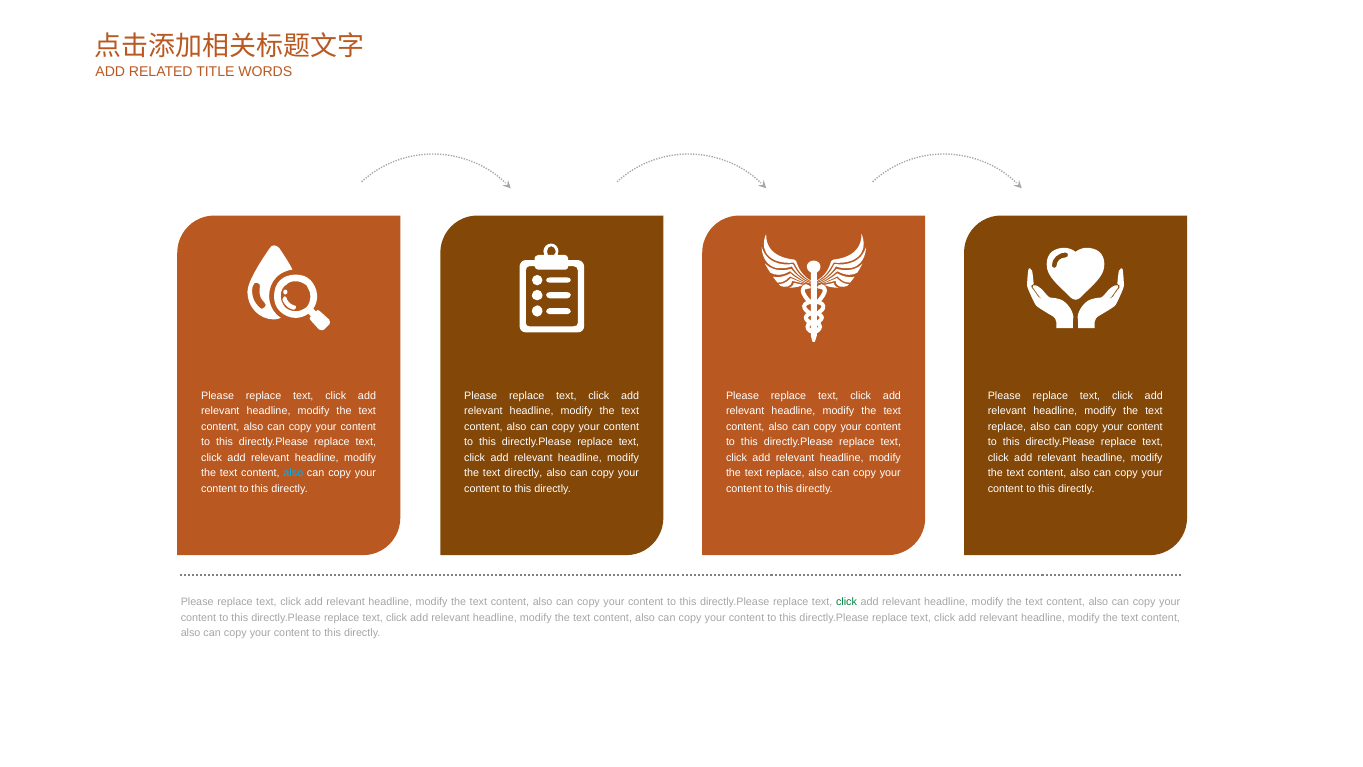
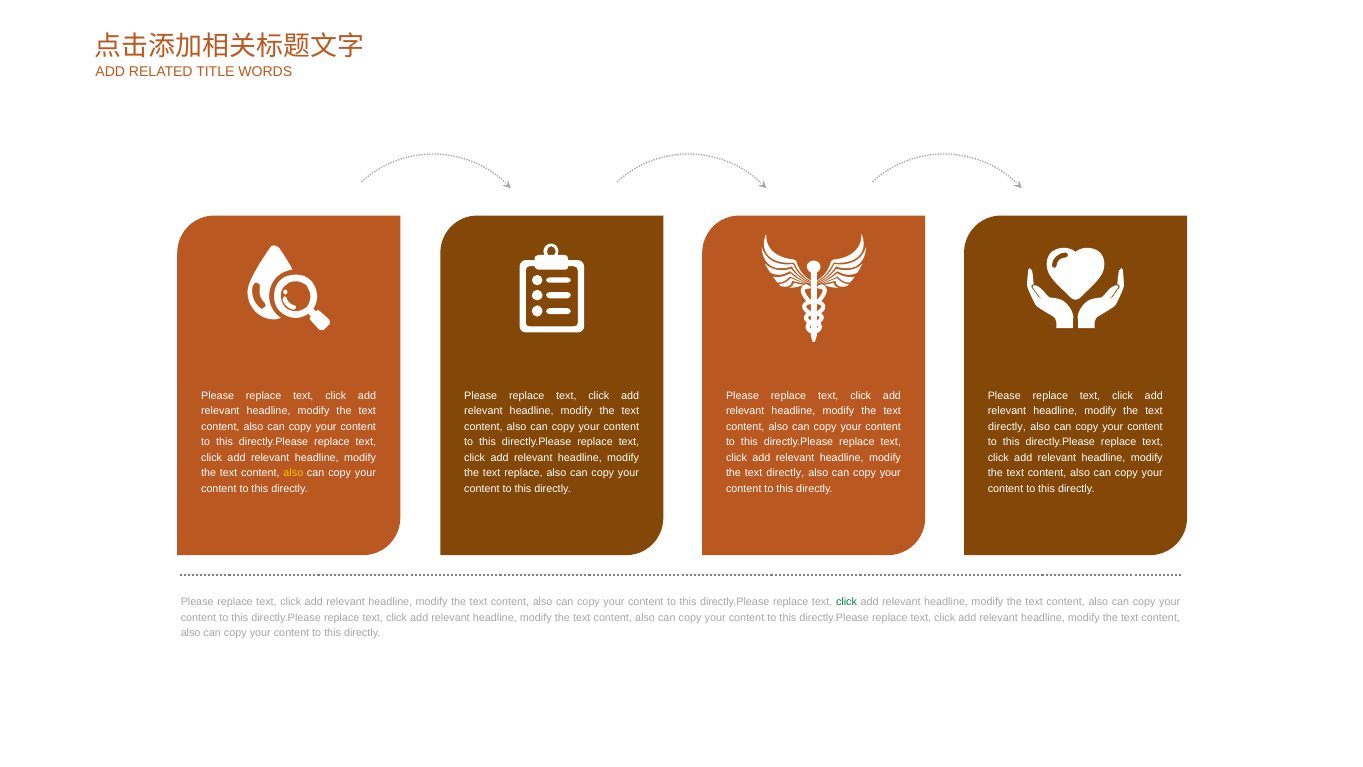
replace at (1007, 427): replace -> directly
also at (293, 473) colour: light blue -> yellow
text directly: directly -> replace
replace at (785, 473): replace -> directly
